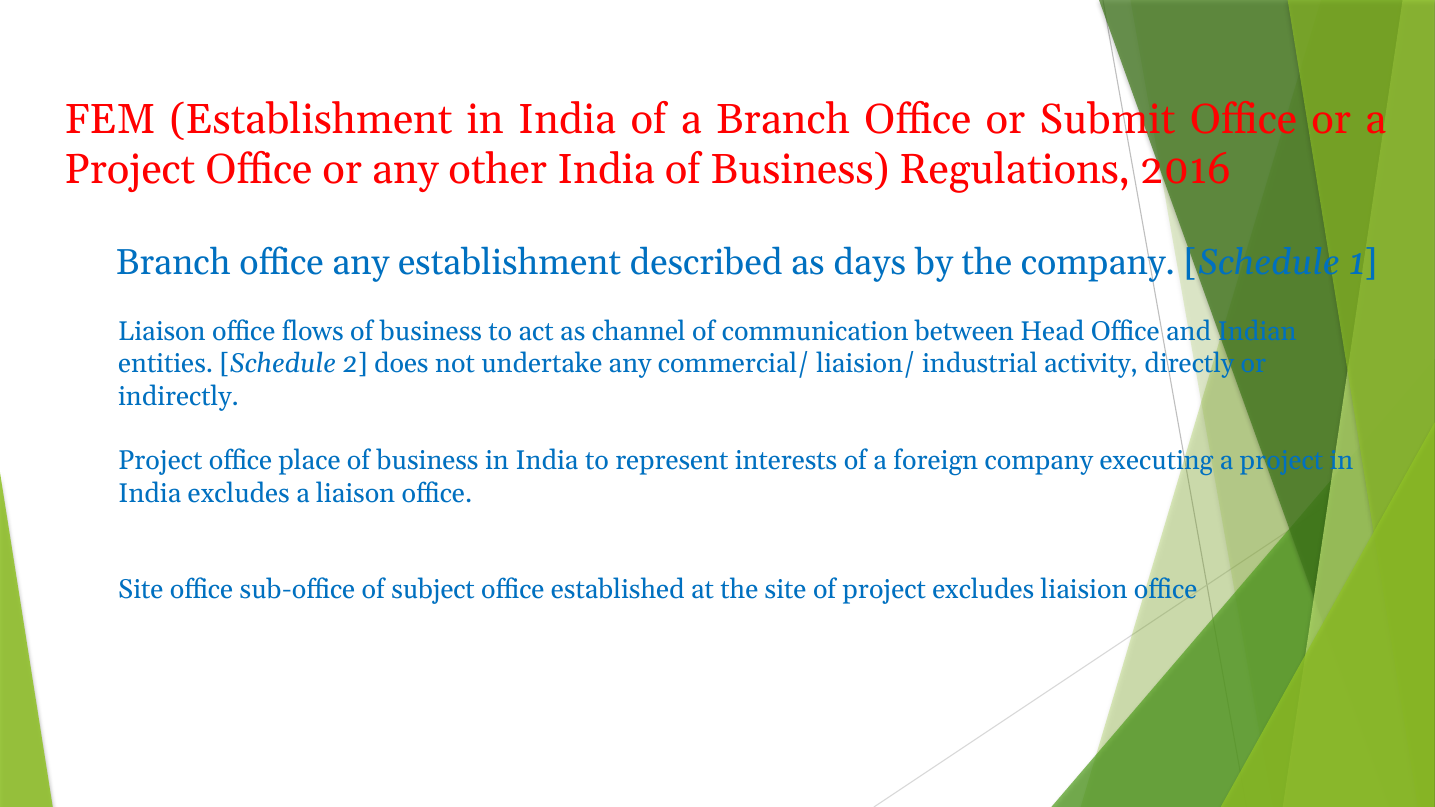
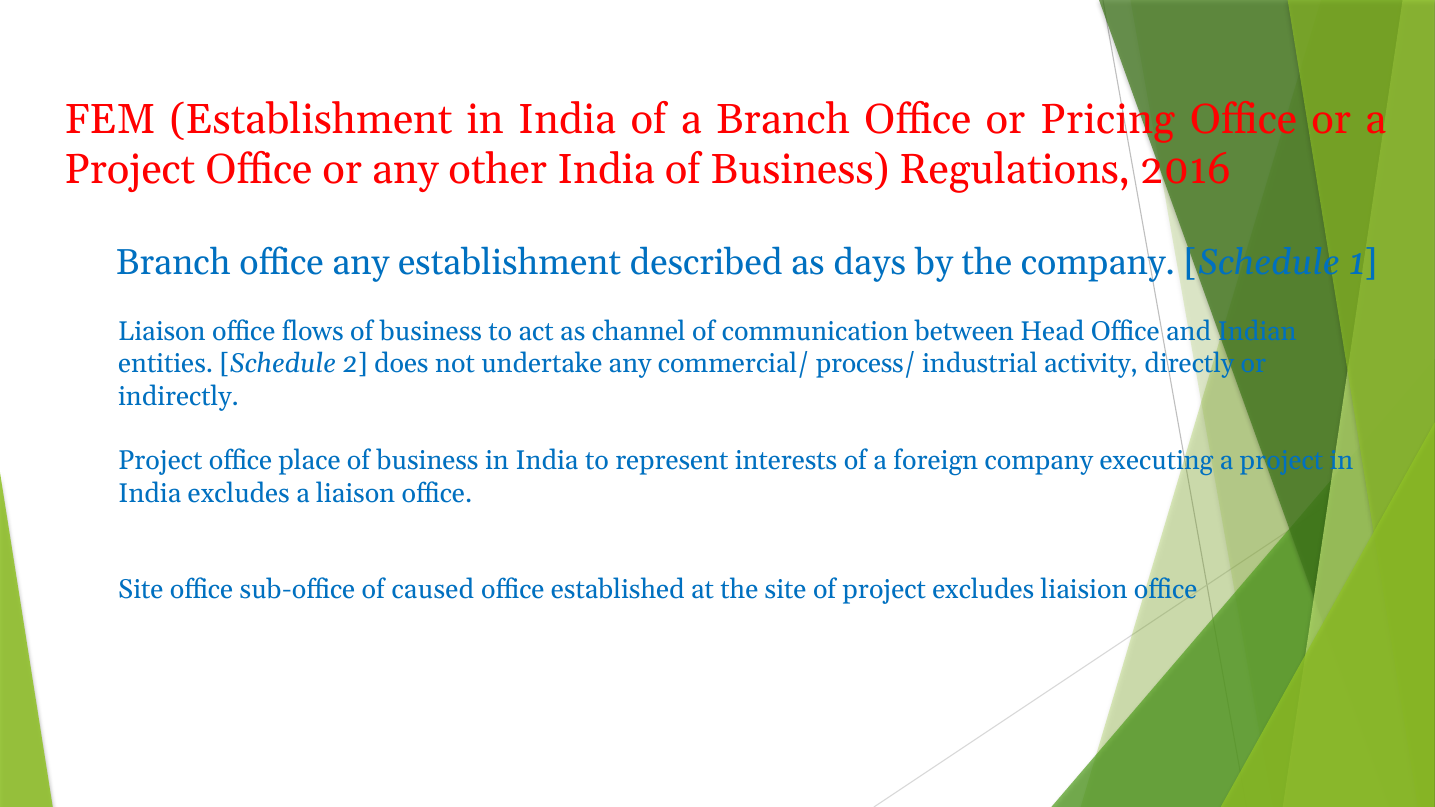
Submit: Submit -> Pricing
liaision/: liaision/ -> process/
subject: subject -> caused
